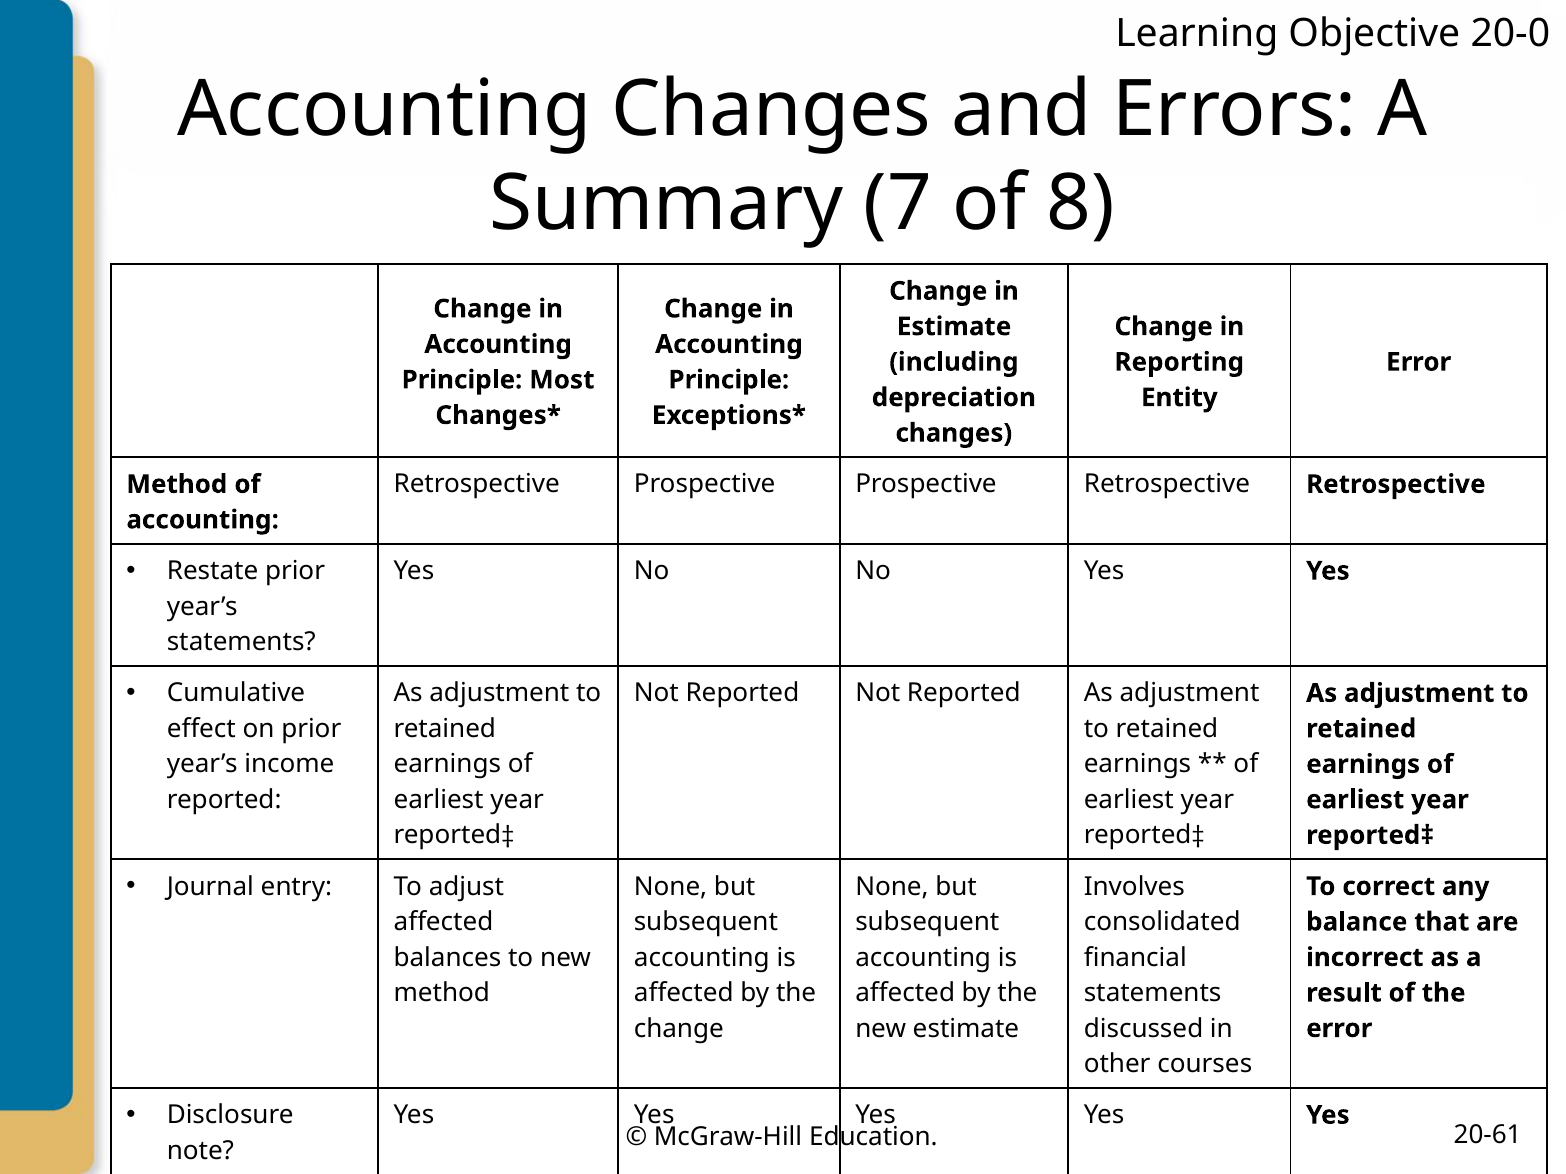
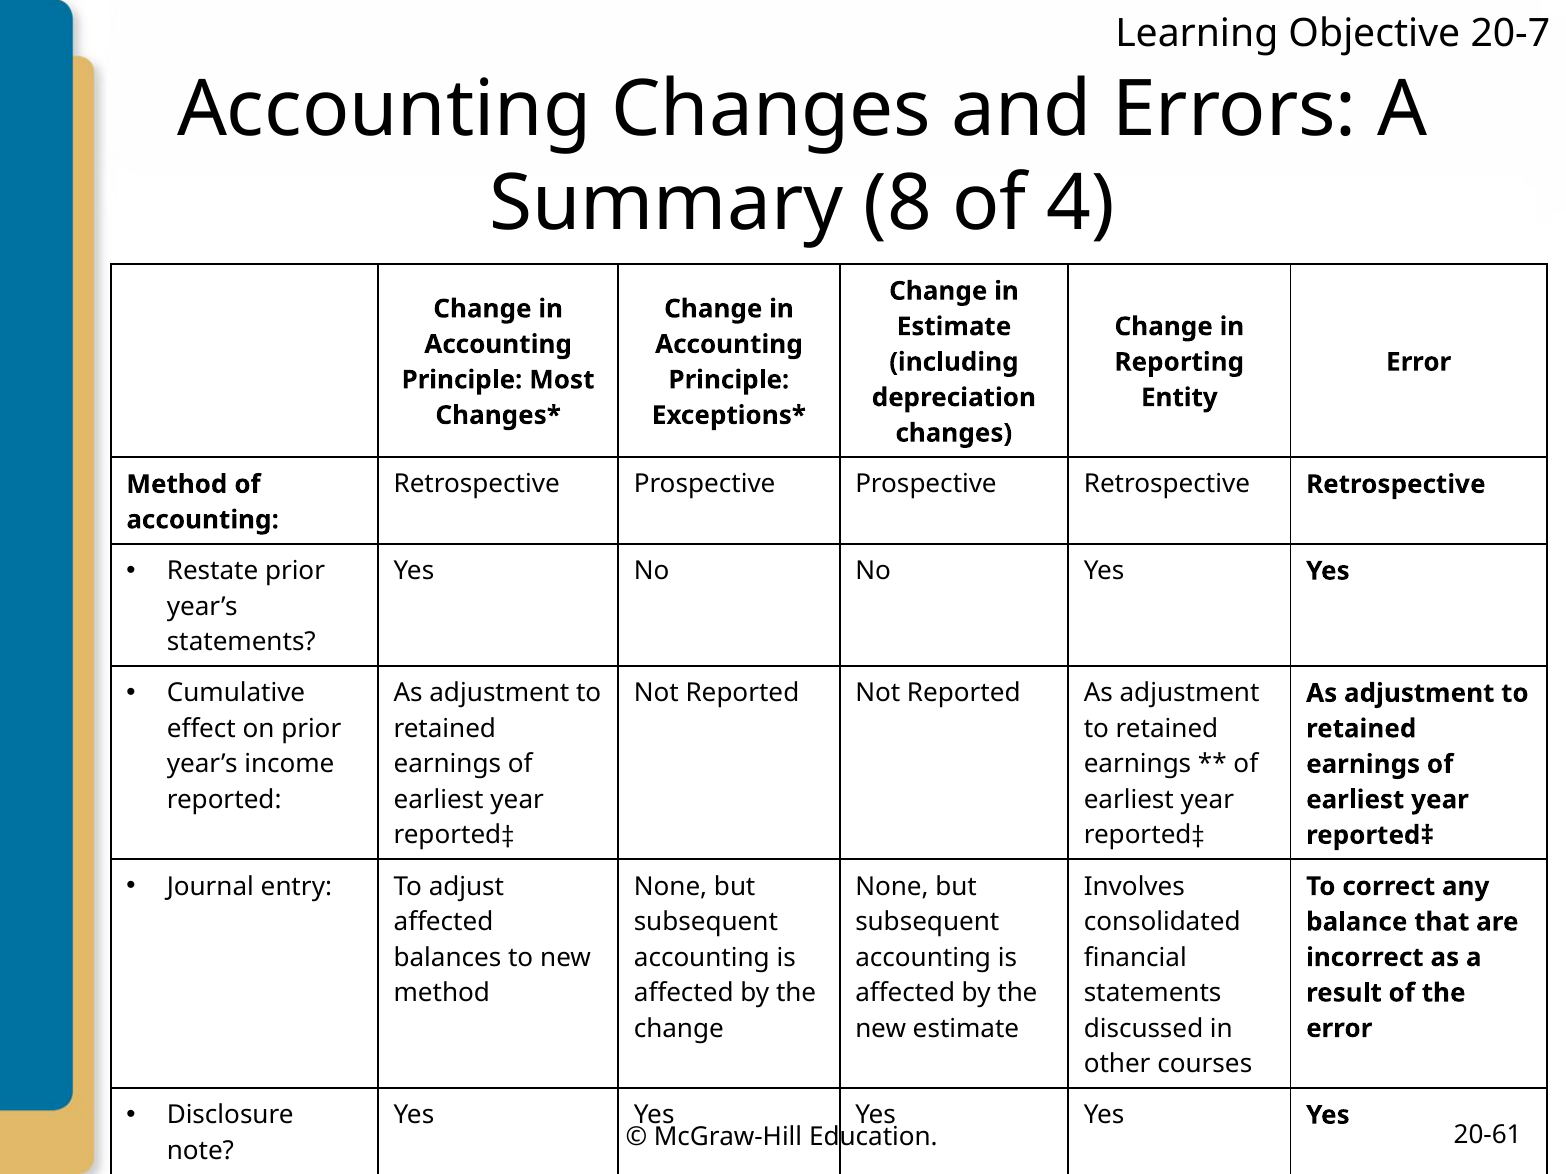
20-0: 20-0 -> 20-7
7: 7 -> 8
8: 8 -> 4
